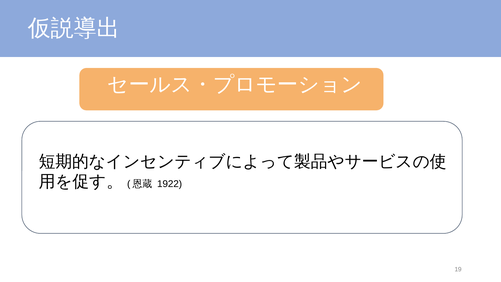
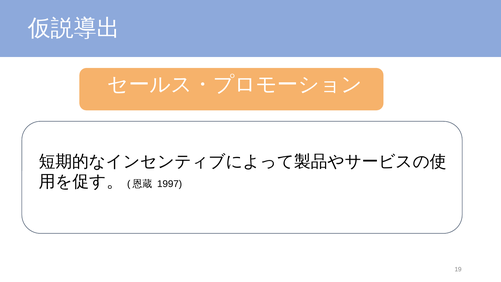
1922: 1922 -> 1997
